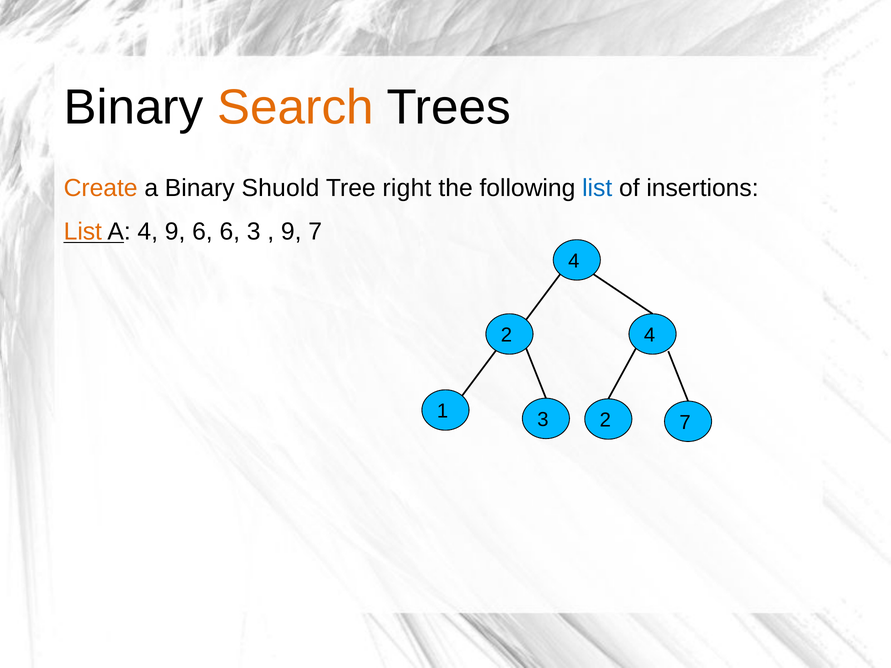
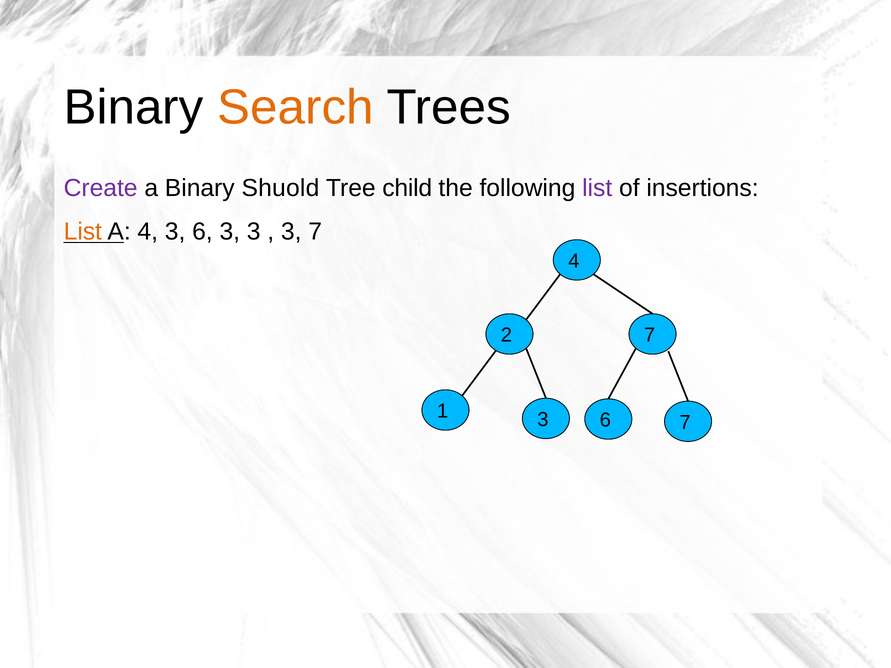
Create colour: orange -> purple
right: right -> child
list at (597, 188) colour: blue -> purple
4 9: 9 -> 3
6 6: 6 -> 3
9 at (291, 232): 9 -> 3
2 4: 4 -> 7
1 3 2: 2 -> 6
